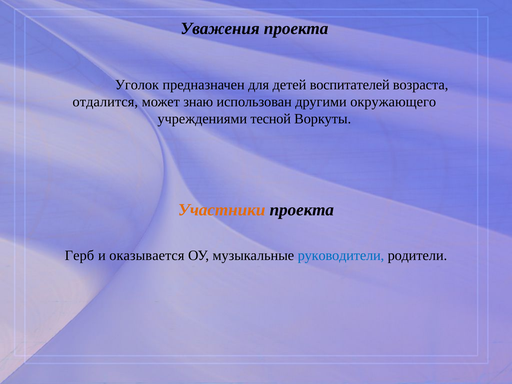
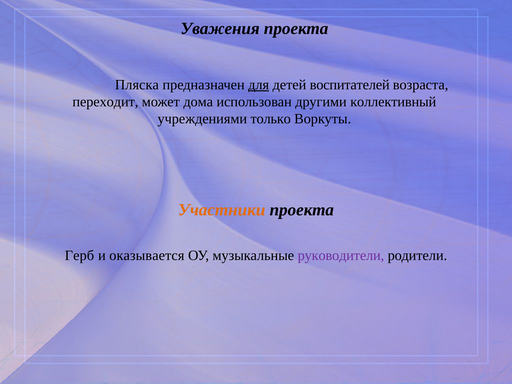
Уголок: Уголок -> Пляска
для underline: none -> present
отдалится: отдалится -> переходит
знаю: знаю -> дома
окружающего: окружающего -> коллективный
тесной: тесной -> только
руководители colour: blue -> purple
